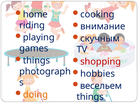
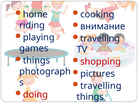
скучным at (100, 39): скучным -> travelling
hobbies: hobbies -> pictures
весельем at (101, 86): весельем -> travelling
doing colour: orange -> red
